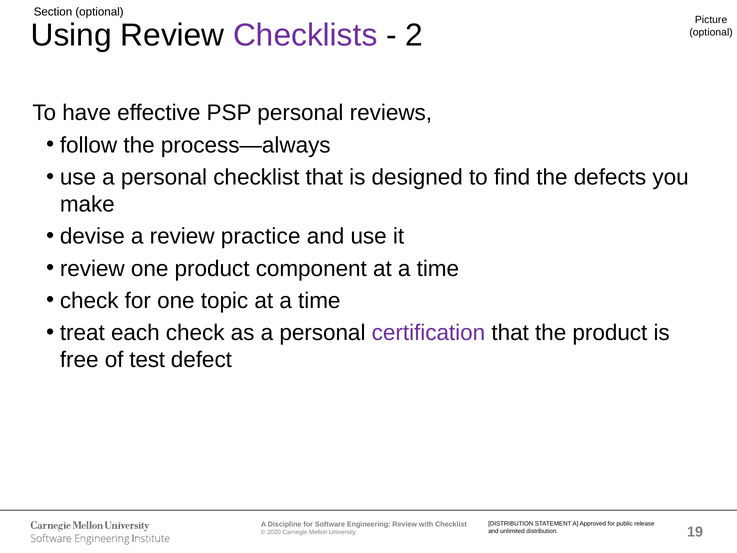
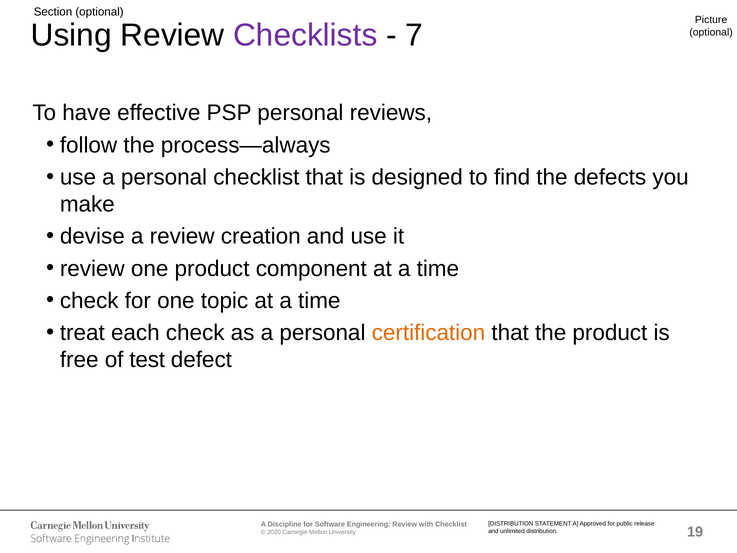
2: 2 -> 7
practice: practice -> creation
certification colour: purple -> orange
